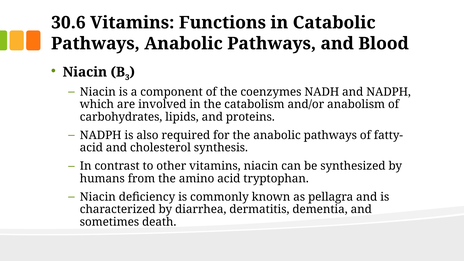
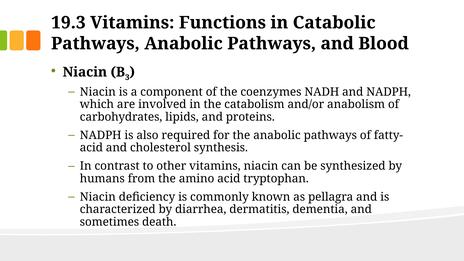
30.6: 30.6 -> 19.3
